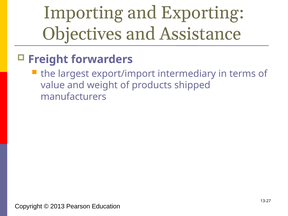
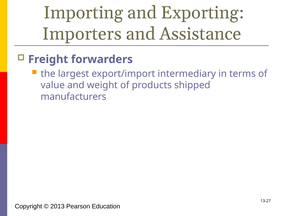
Objectives: Objectives -> Importers
